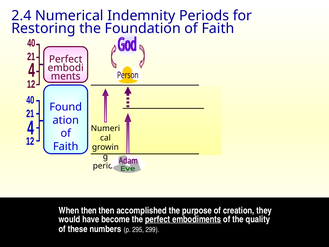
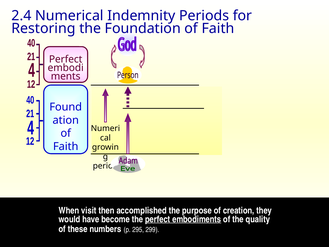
When then: then -> visit
